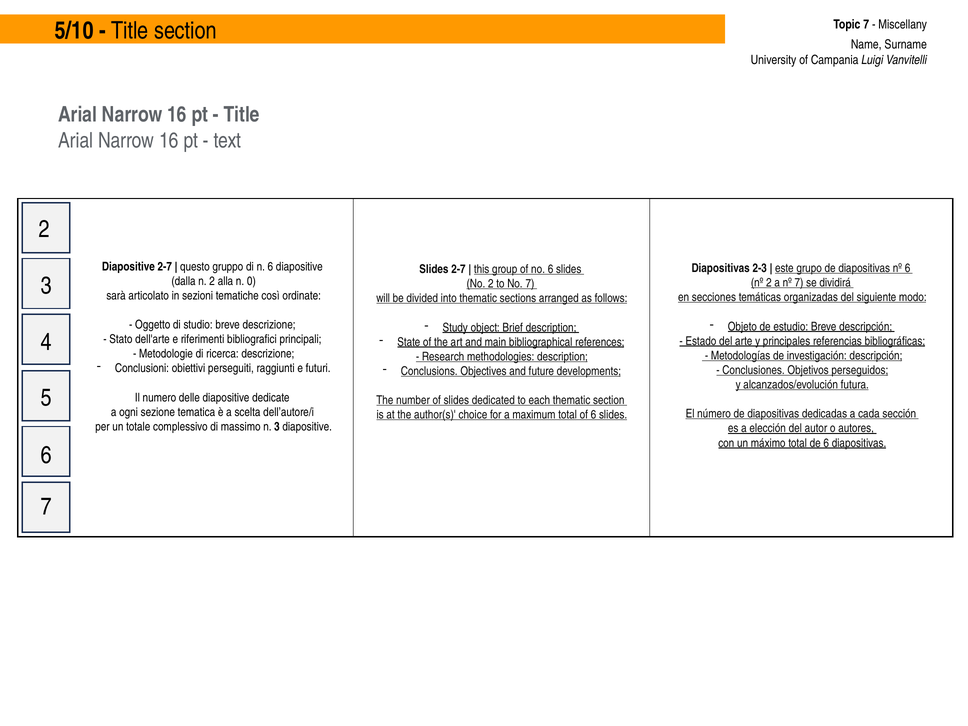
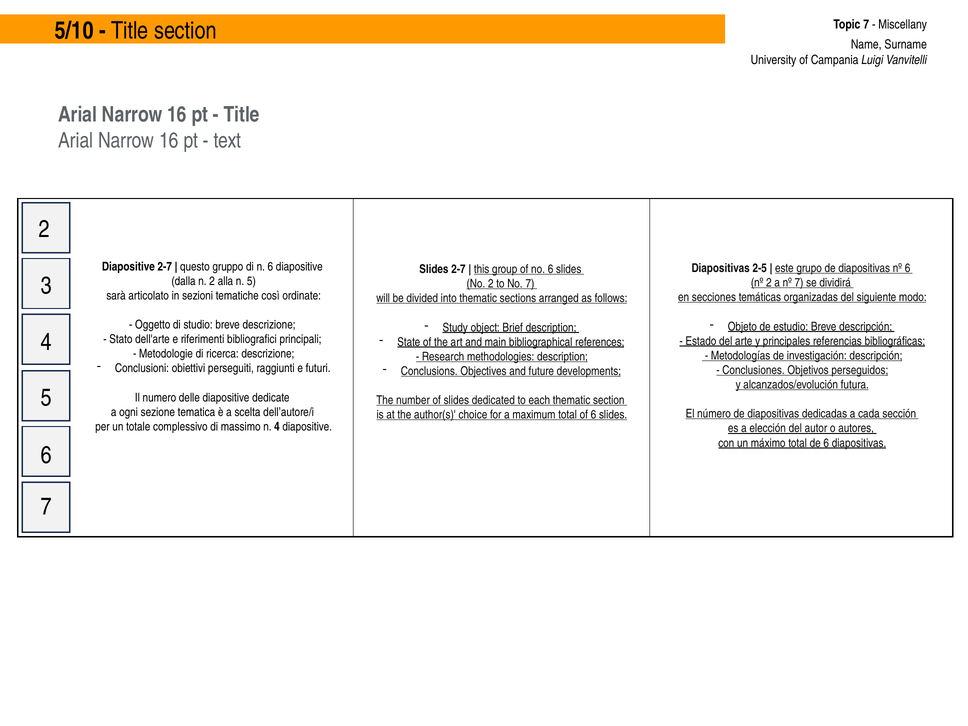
2-3: 2-3 -> 2-5
n 0: 0 -> 5
n 3: 3 -> 4
